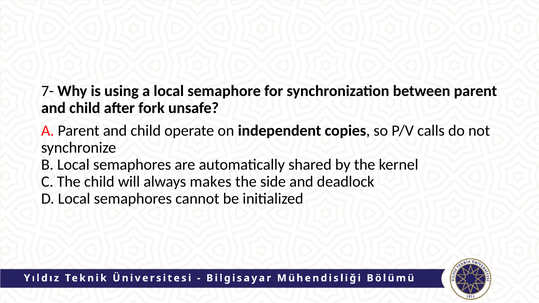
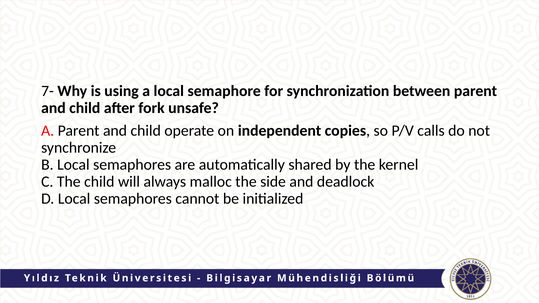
makes: makes -> malloc
